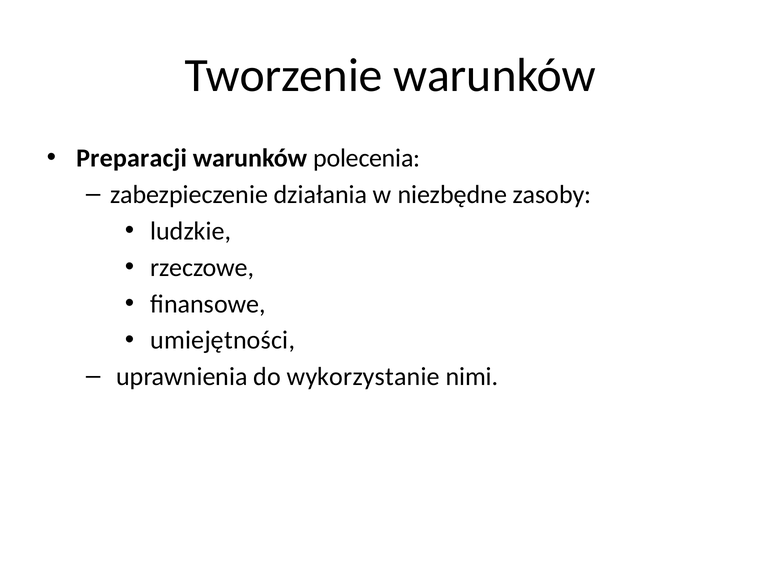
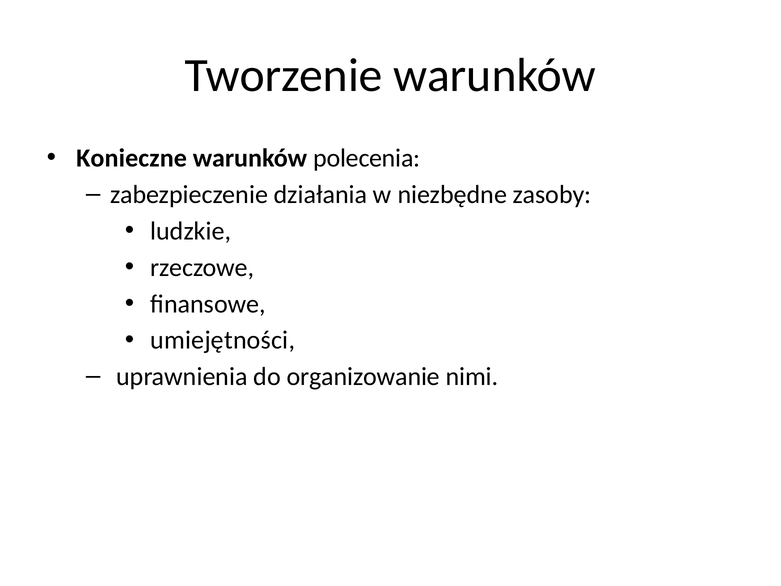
Preparacji: Preparacji -> Konieczne
wykorzystanie: wykorzystanie -> organizowanie
